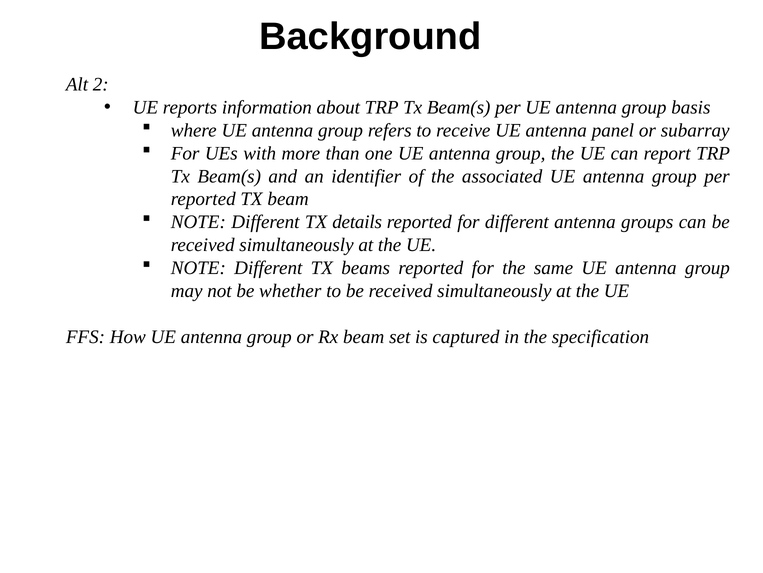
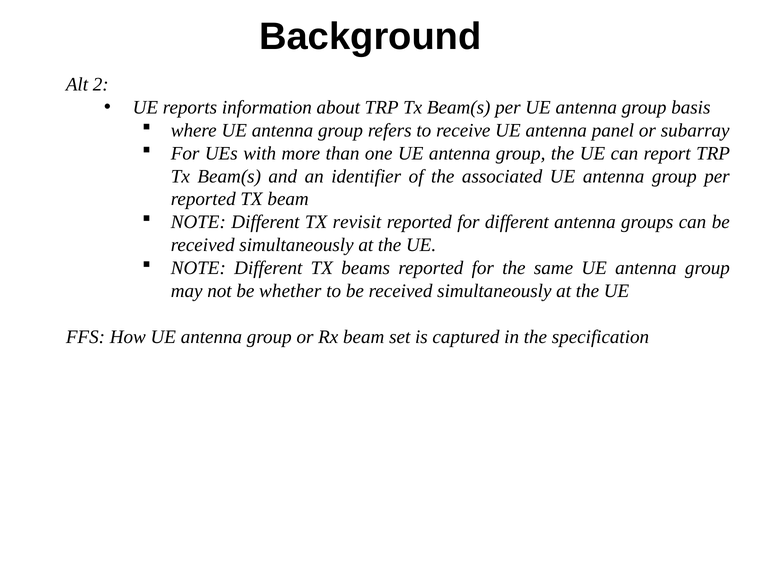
details: details -> revisit
